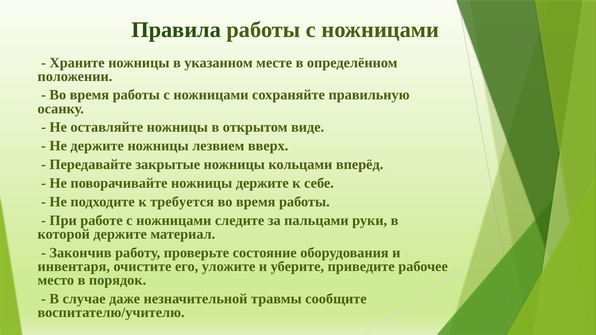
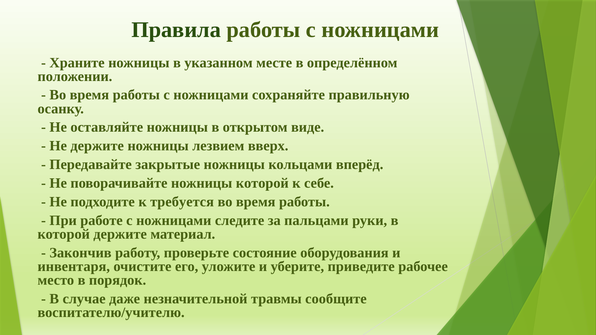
ножницы держите: держите -> которой
